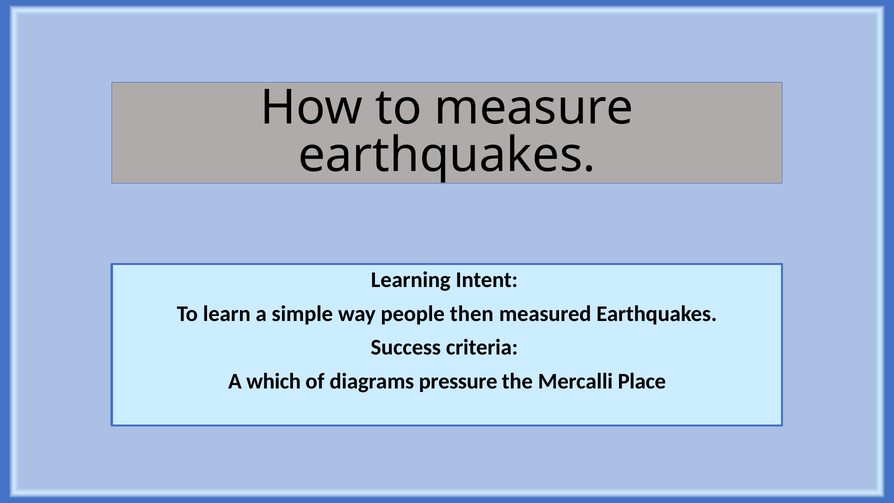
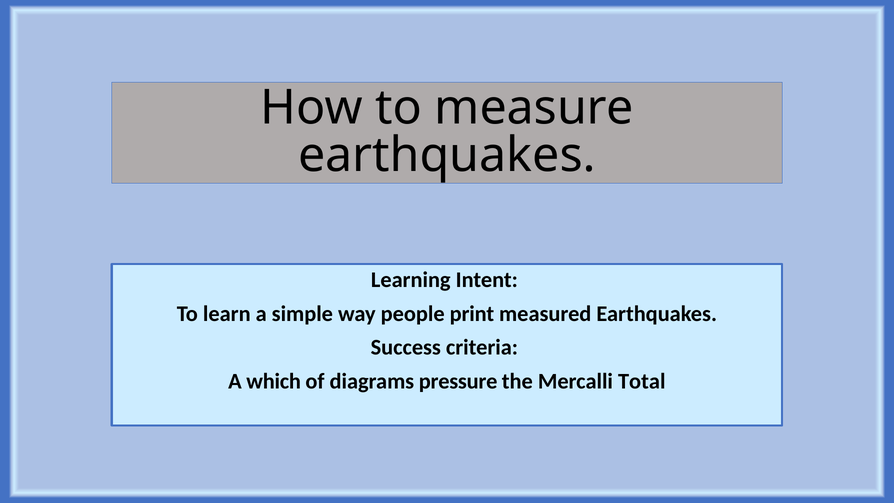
then: then -> print
Place: Place -> Total
